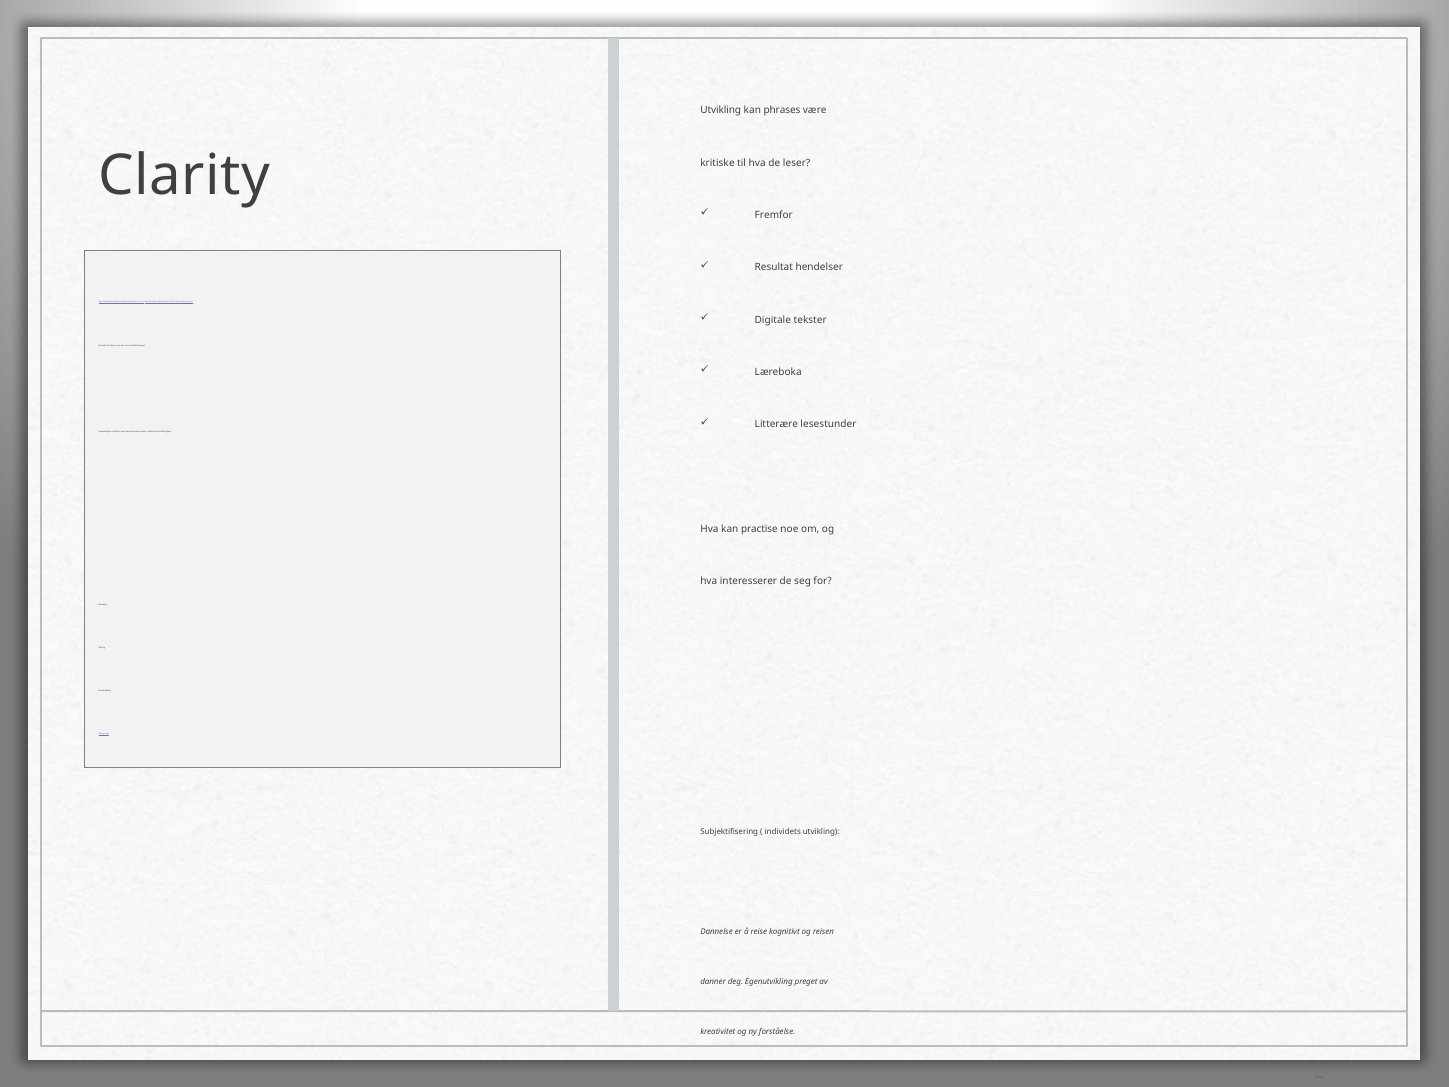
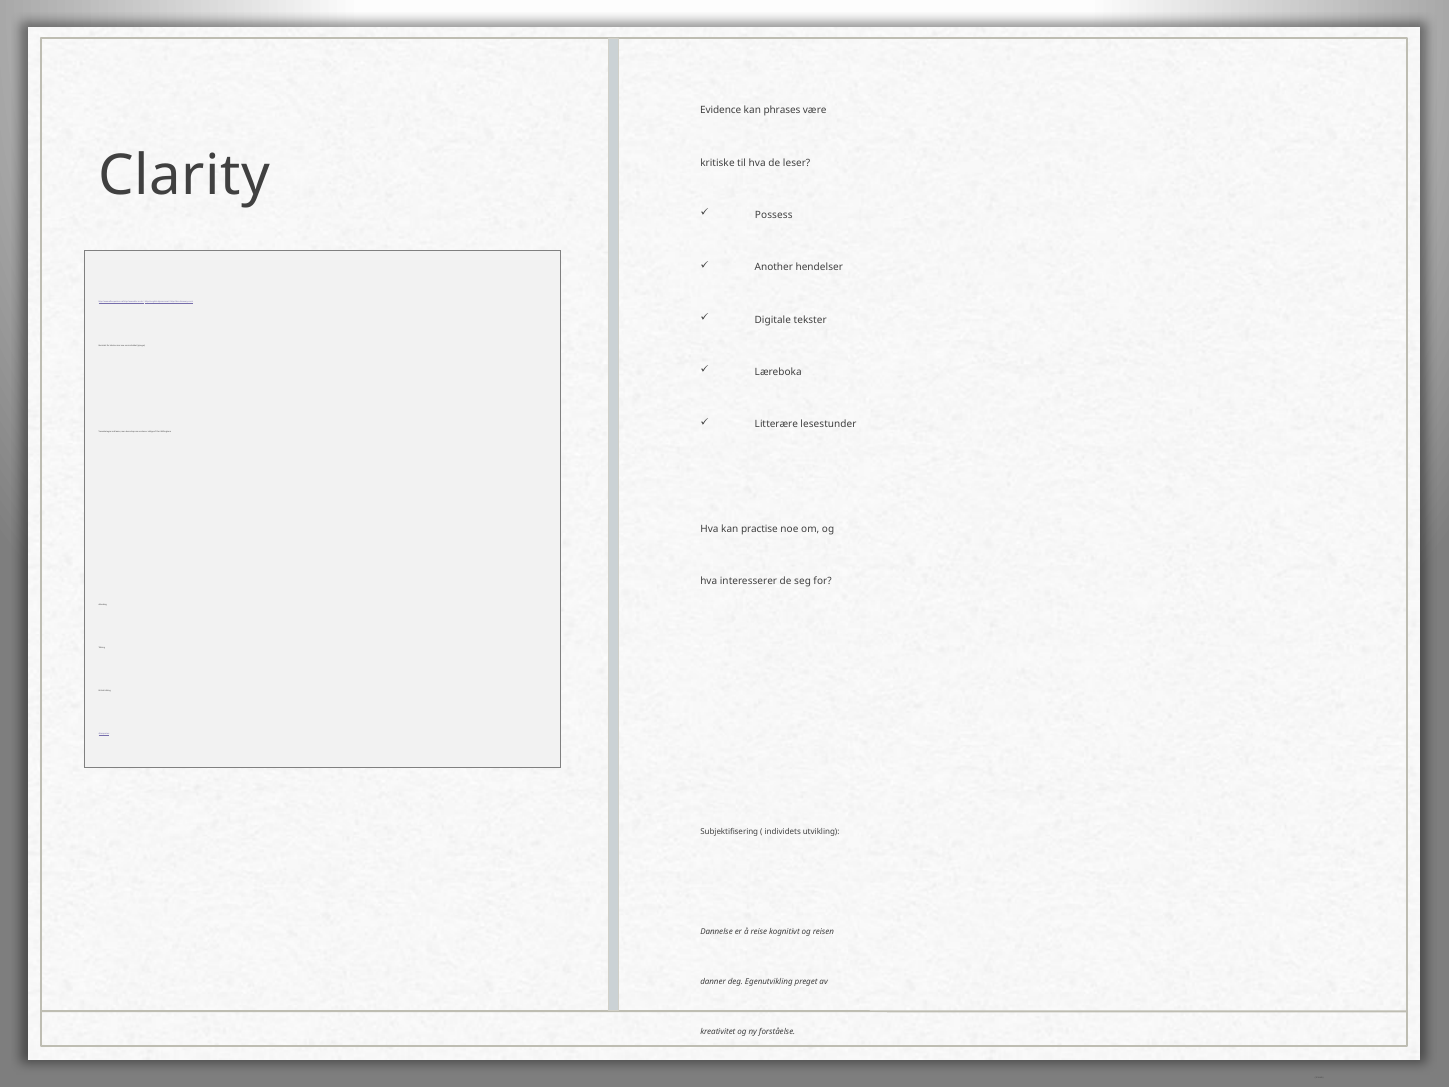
Utvikling at (721, 111): Utvikling -> Evidence
Fremfor: Fremfor -> Possess
Resultat: Resultat -> Another
